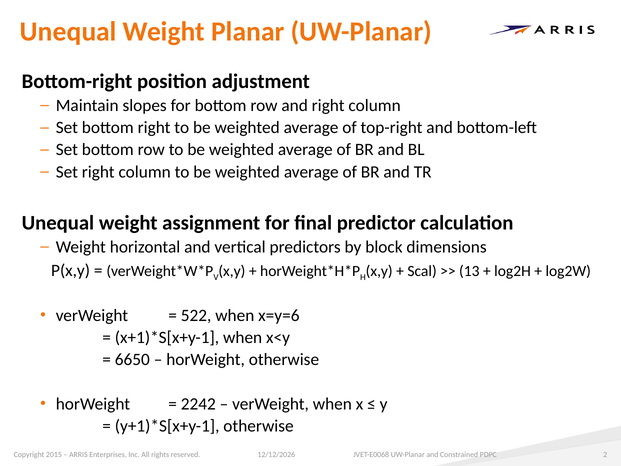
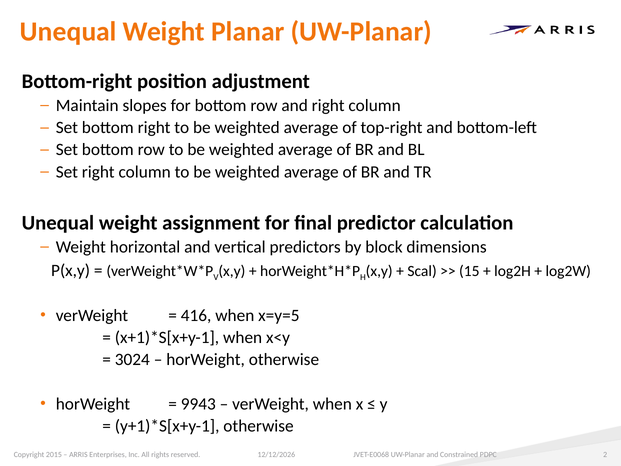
13: 13 -> 15
522: 522 -> 416
x=y=6: x=y=6 -> x=y=5
6650: 6650 -> 3024
2242: 2242 -> 9943
